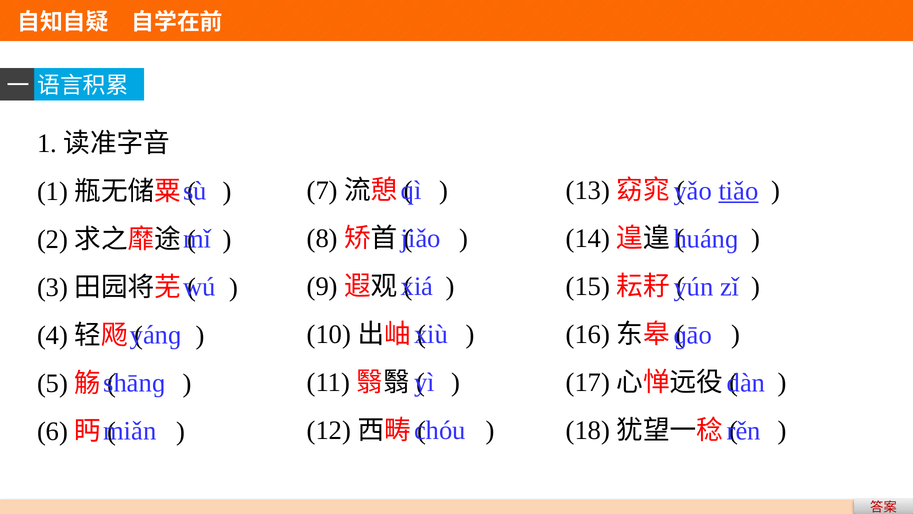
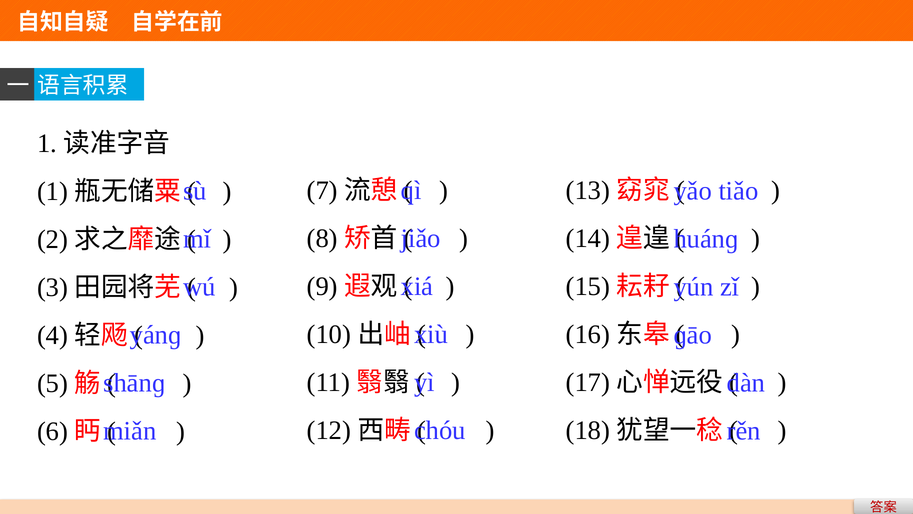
tiǎo underline: present -> none
